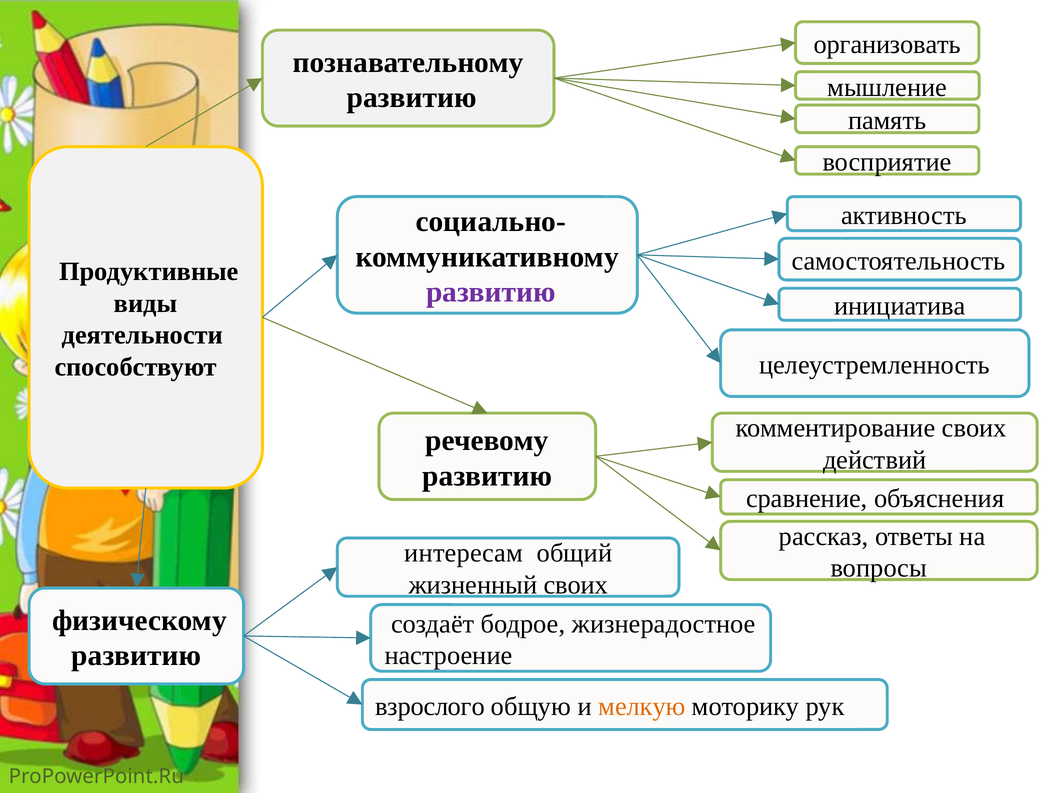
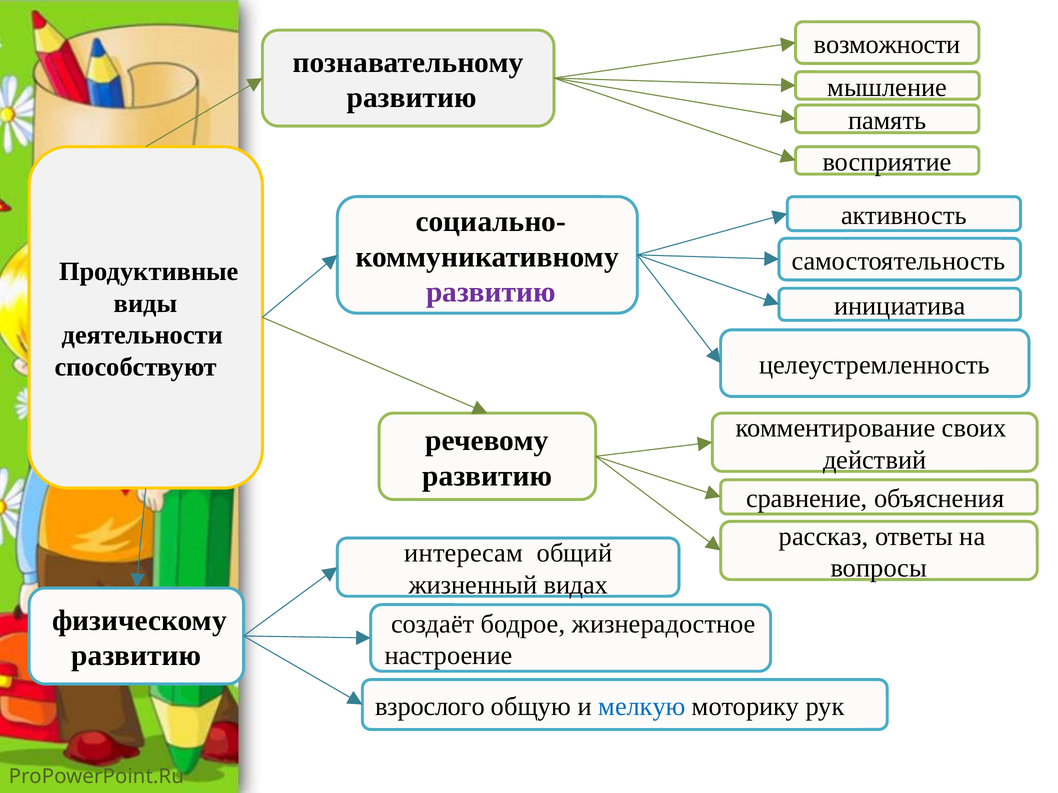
организовать: организовать -> возможности
жизненный своих: своих -> видах
мелкую colour: orange -> blue
